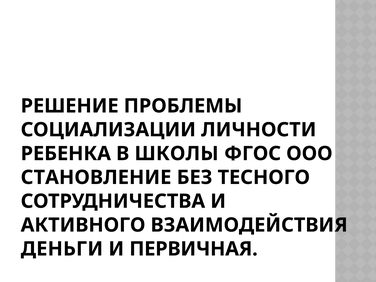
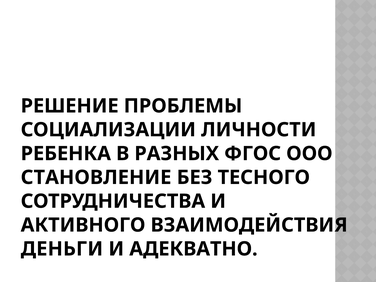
ШКОЛЫ: ШКОЛЫ -> РАЗНЫХ
ПЕРВИЧНАЯ: ПЕРВИЧНАЯ -> АДЕКВАТНО
